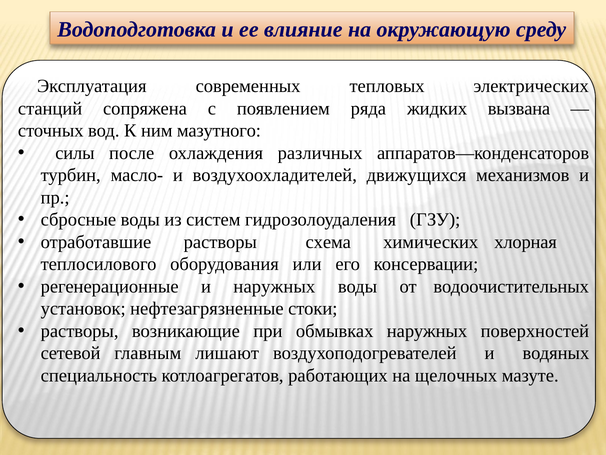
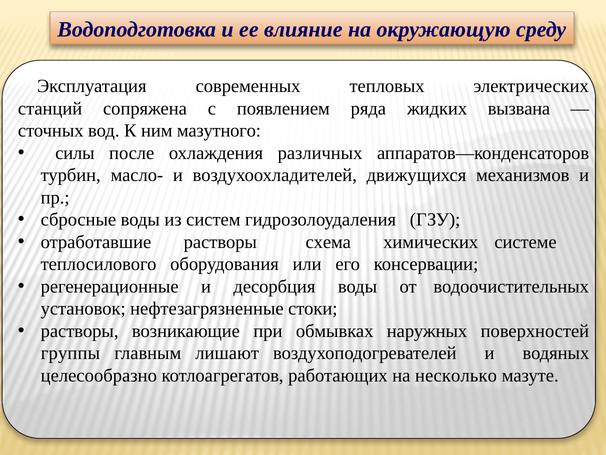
хлорная: хлорная -> системе
и наружных: наружных -> десорбция
сетевой: сетевой -> группы
специальность: специальность -> целесообразно
щелочных: щелочных -> несколько
